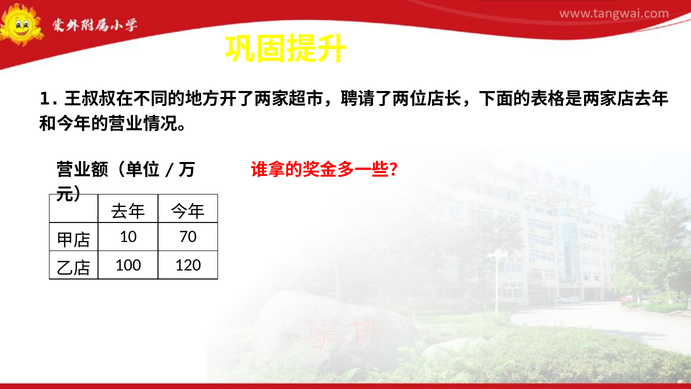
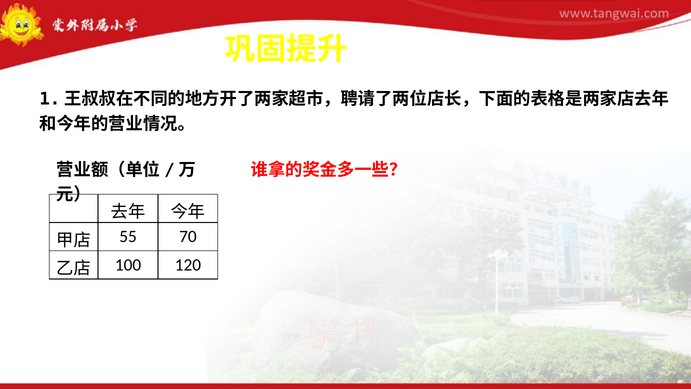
10: 10 -> 55
